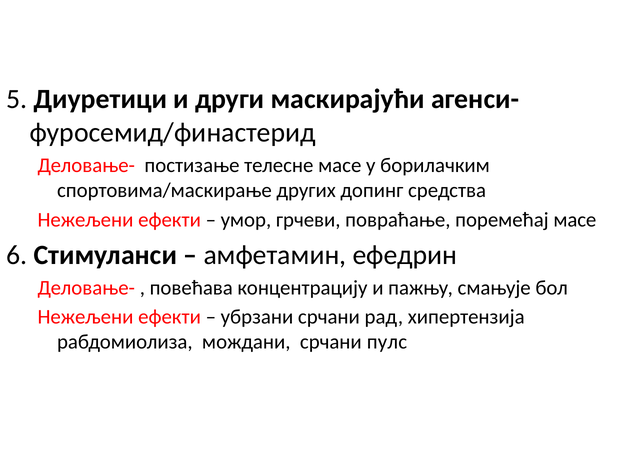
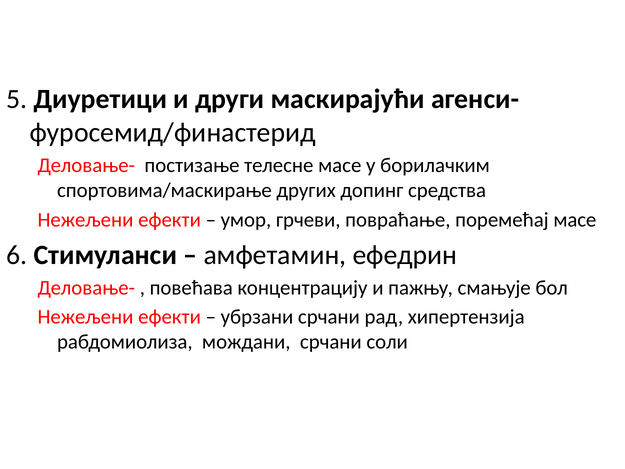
пулс: пулс -> соли
